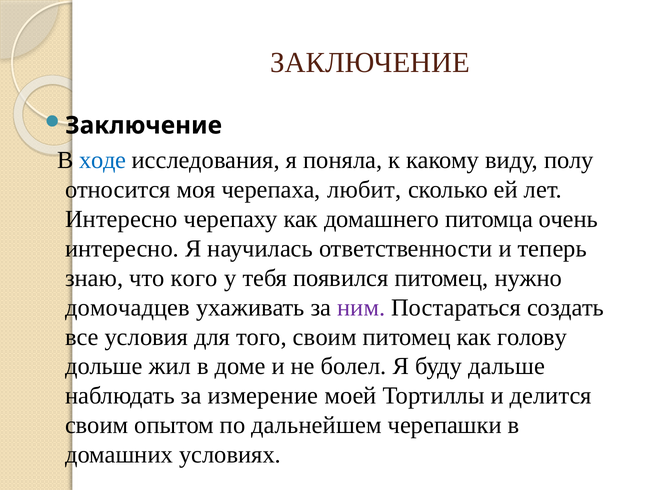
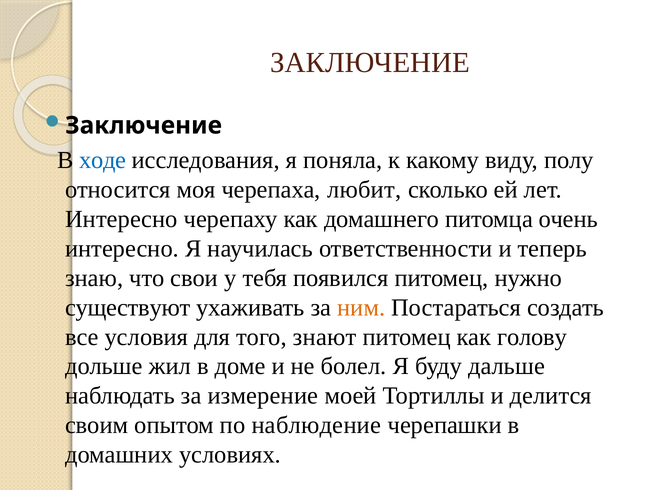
кого: кого -> свои
домочадцев: домочадцев -> существуют
ним colour: purple -> orange
того своим: своим -> знают
дальнейшем: дальнейшем -> наблюдение
